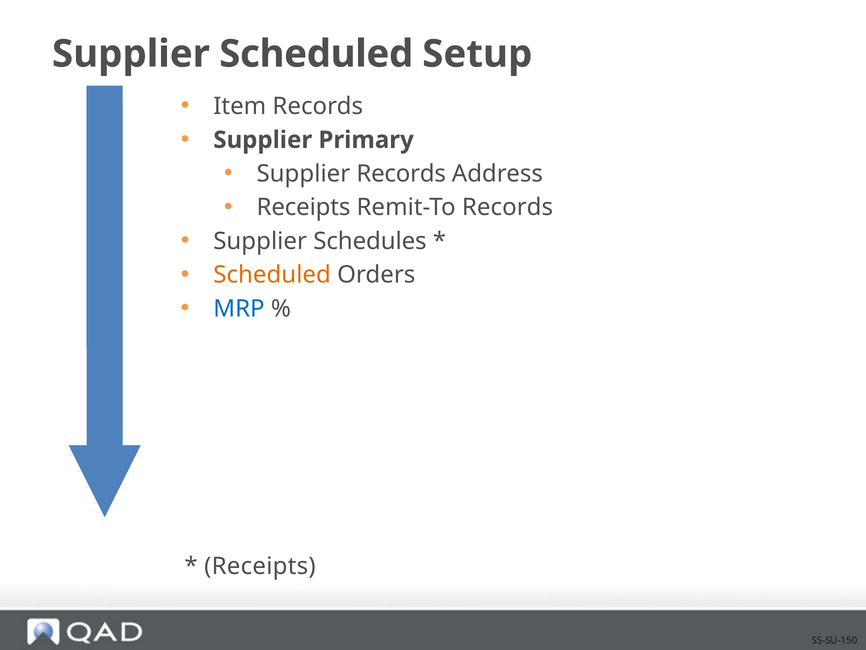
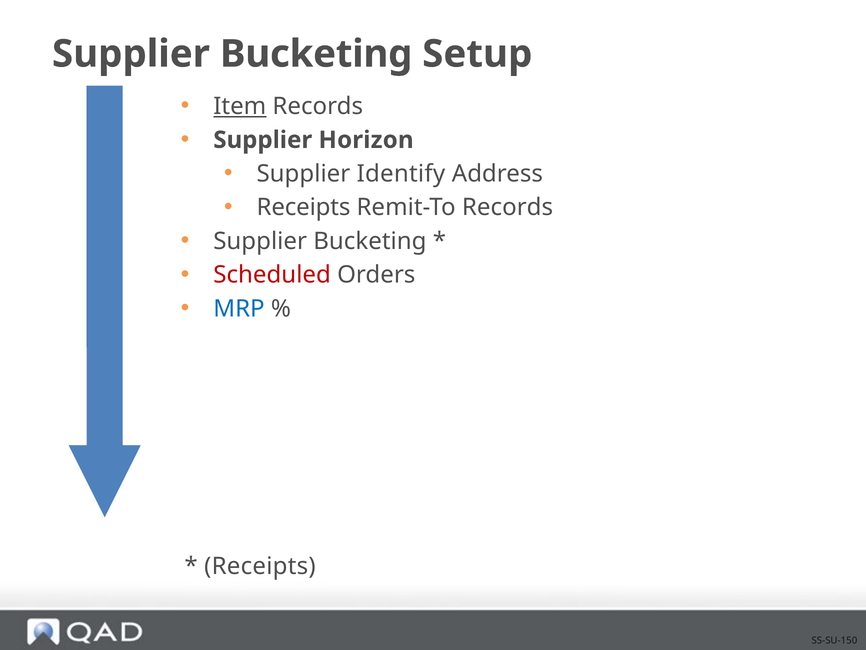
Scheduled at (316, 54): Scheduled -> Bucketing
Item underline: none -> present
Primary: Primary -> Horizon
Supplier Records: Records -> Identify
Schedules at (370, 241): Schedules -> Bucketing
Scheduled at (272, 275) colour: orange -> red
